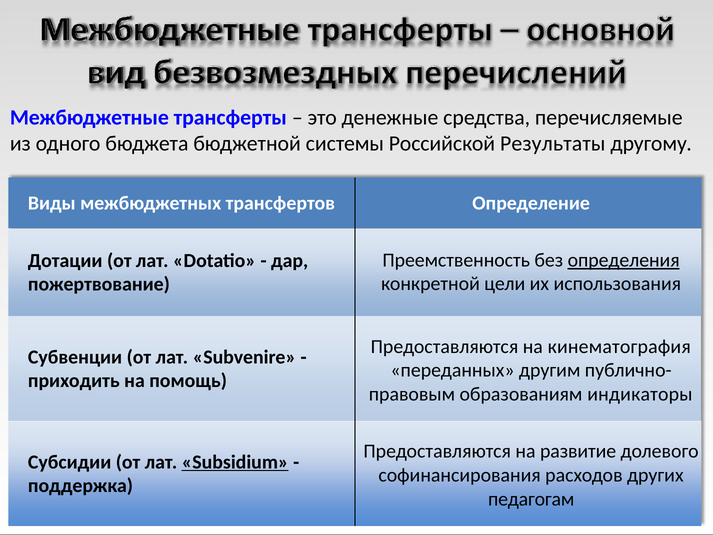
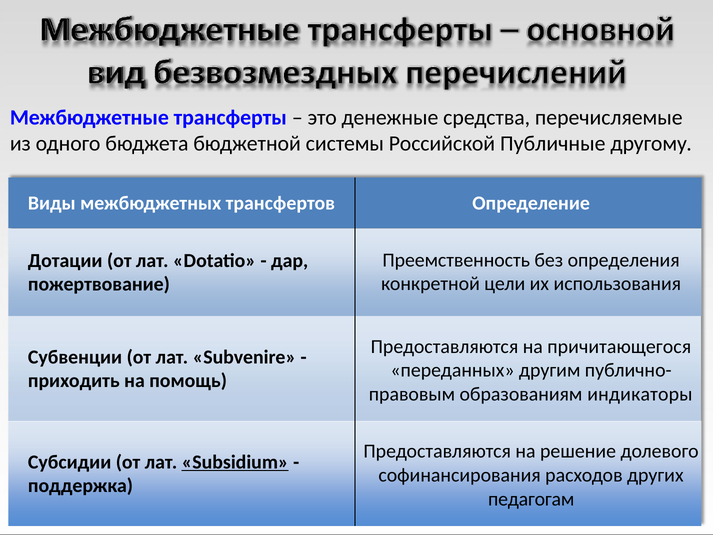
Результаты: Результаты -> Публичные
определения underline: present -> none
кинематография: кинематография -> причитающегося
развитие: развитие -> решение
